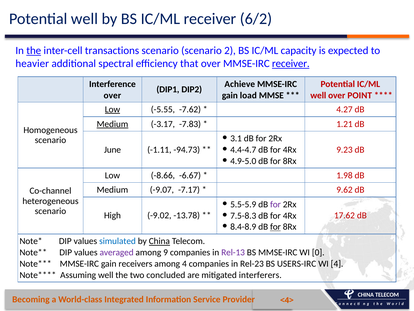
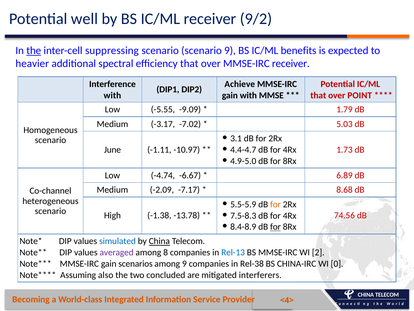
6/2: 6/2 -> 9/2
transactions: transactions -> suppressing
scenario 2: 2 -> 9
capacity: capacity -> benefits
receiver at (291, 64) underline: present -> none
over at (112, 95): over -> with
gain load: load -> with
well at (318, 95): well -> that
Low at (112, 109) underline: present -> none
-7.62: -7.62 -> -9.09
4.27: 4.27 -> 1.79
Medium at (112, 124) underline: present -> none
-7.83: -7.83 -> -7.02
1.21: 1.21 -> 5.03
-94.73: -94.73 -> -10.97
9.23: 9.23 -> 1.73
-8.66: -8.66 -> -4.74
1.98: 1.98 -> 6.89
-9.07: -9.07 -> -2.09
9.62: 9.62 -> 8.68
for at (275, 204) colour: purple -> orange
-9.02: -9.02 -> -1.38
17.62: 17.62 -> 74.56
9: 9 -> 8
Rel-13 colour: purple -> blue
0: 0 -> 2
receivers: receivers -> scenarios
among 4: 4 -> 9
Rel-23: Rel-23 -> Rel-38
USERS-IRC: USERS-IRC -> CHINA-IRC
WI 4: 4 -> 0
Assuming well: well -> also
